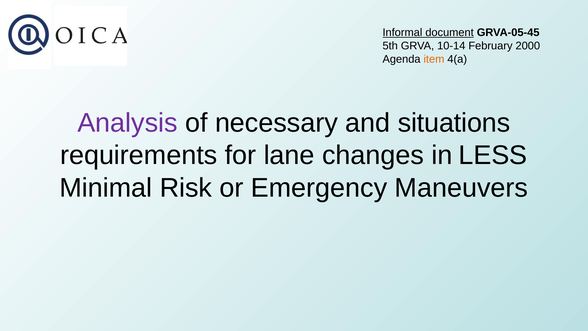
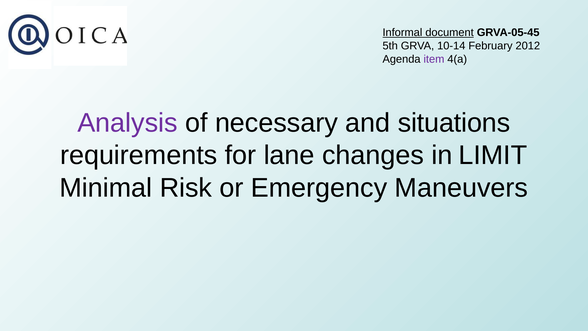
2000: 2000 -> 2012
item colour: orange -> purple
LESS: LESS -> LIMIT
